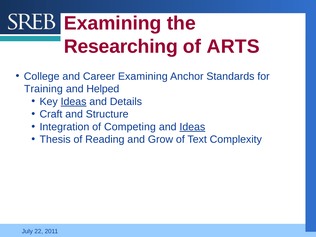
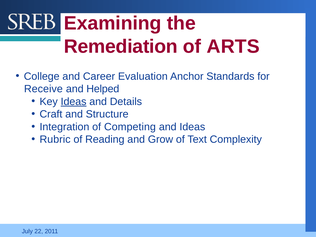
Researching: Researching -> Remediation
Career Examining: Examining -> Evaluation
Training: Training -> Receive
Ideas at (192, 127) underline: present -> none
Thesis: Thesis -> Rubric
